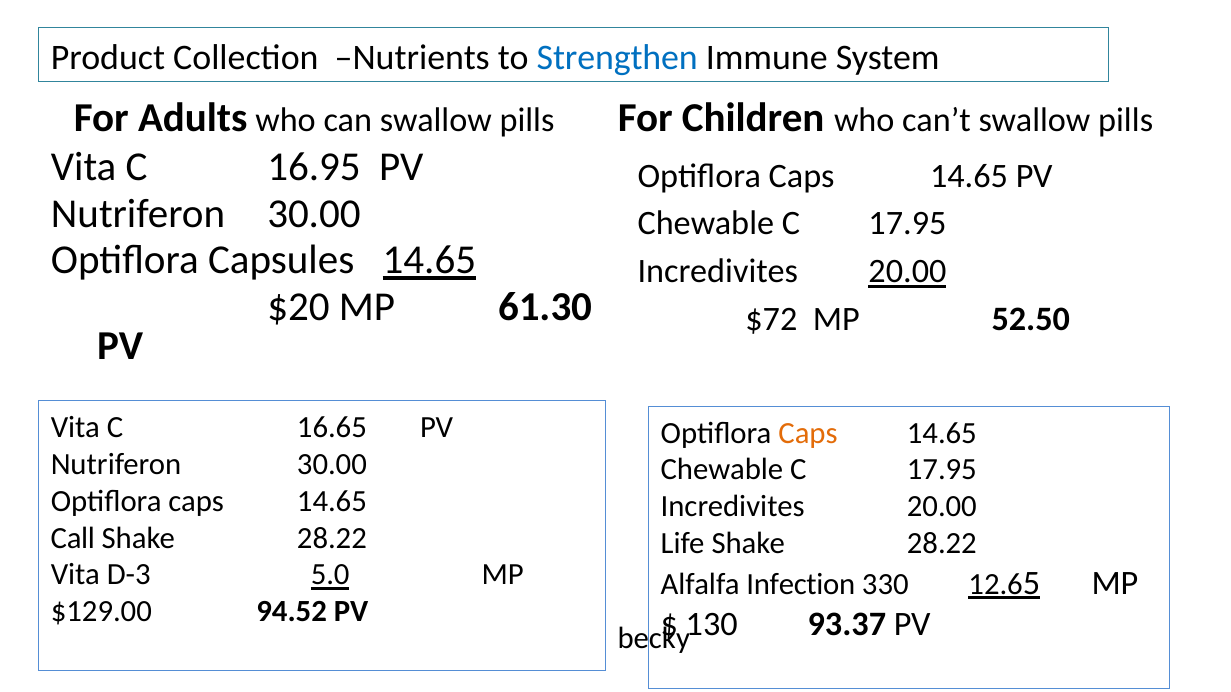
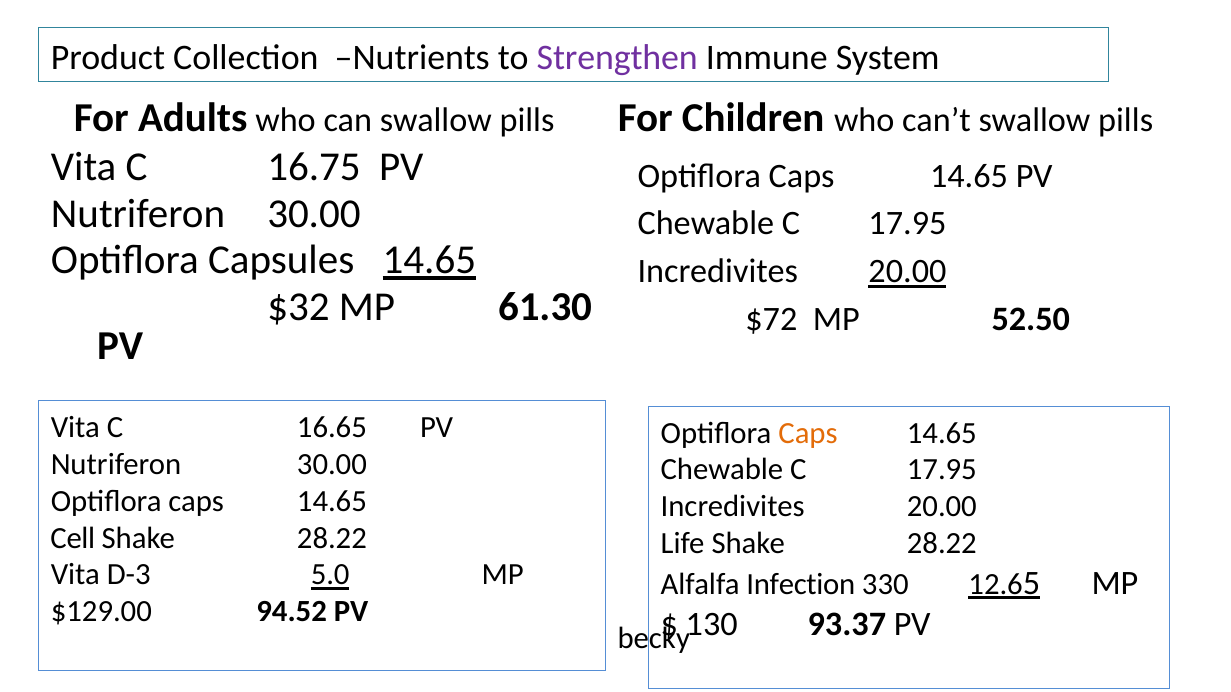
Strengthen colour: blue -> purple
16.95: 16.95 -> 16.75
$20: $20 -> $32
Call: Call -> Cell
